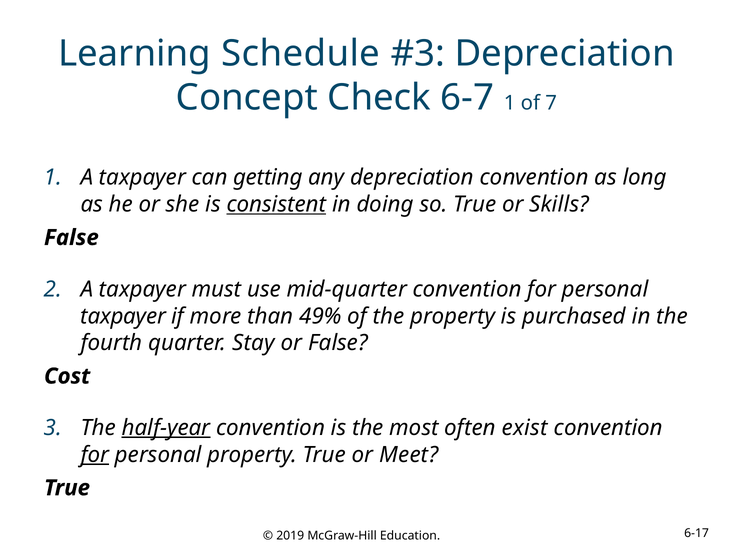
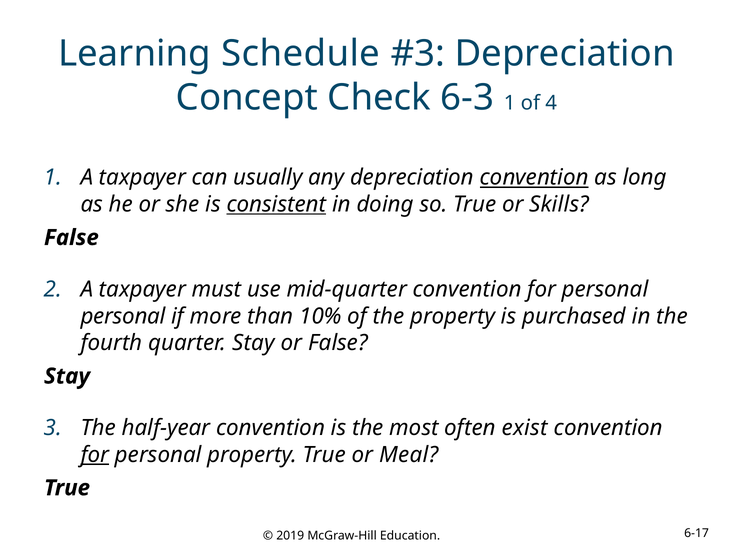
6-7: 6-7 -> 6-3
7: 7 -> 4
getting: getting -> usually
convention at (534, 177) underline: none -> present
taxpayer at (123, 316): taxpayer -> personal
49%: 49% -> 10%
Cost at (67, 376): Cost -> Stay
half-year underline: present -> none
Meet: Meet -> Meal
